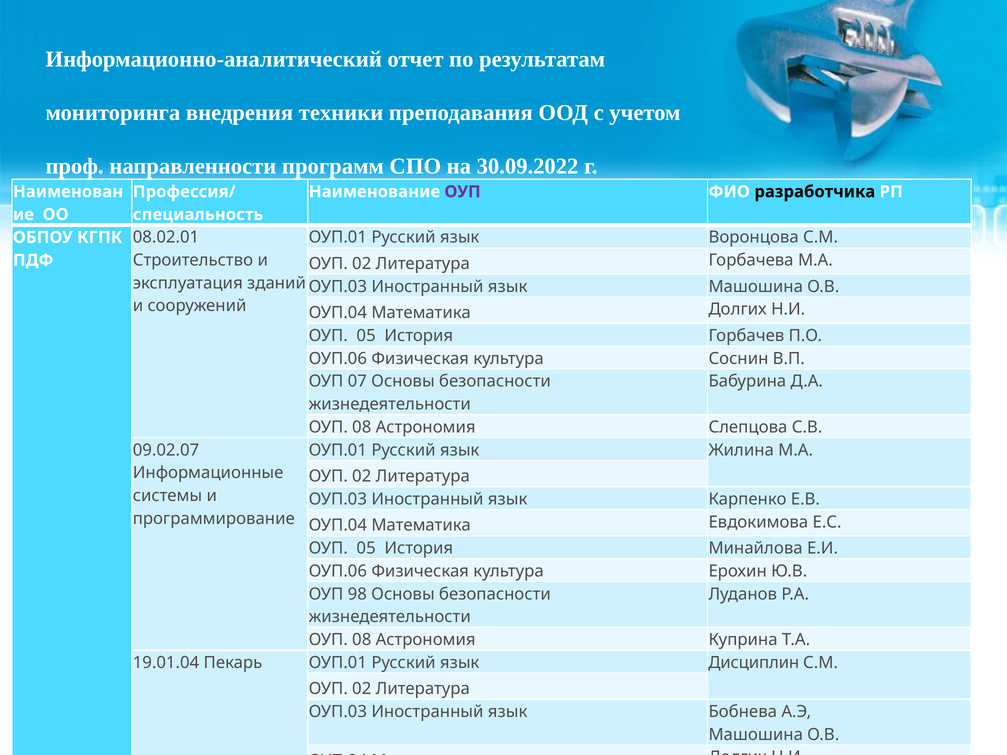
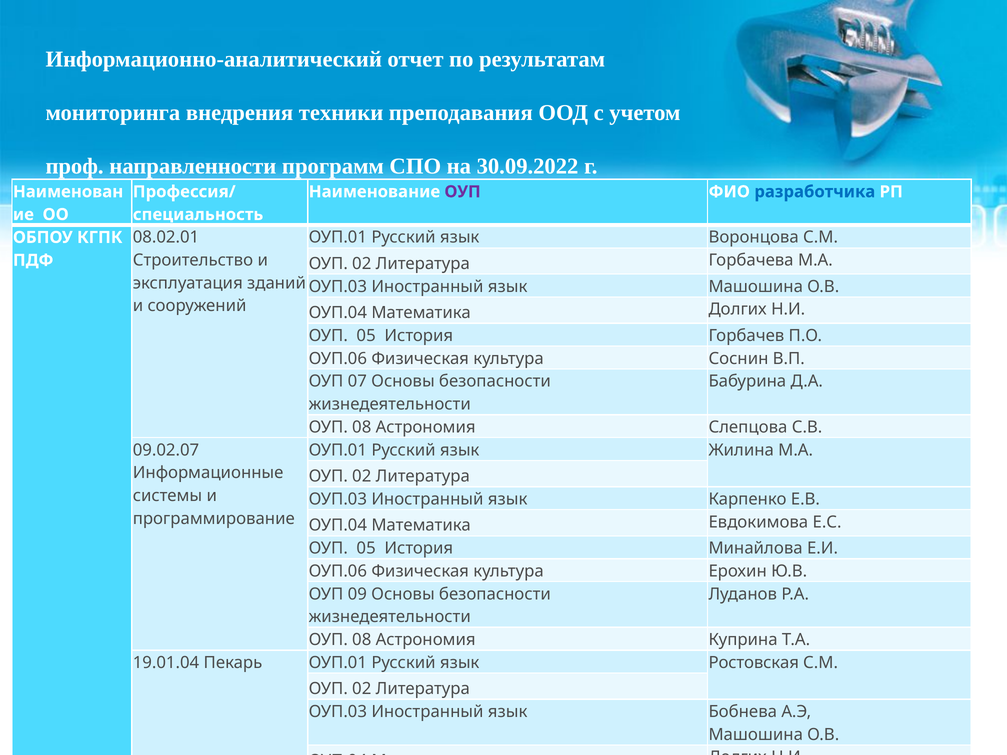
разработчика colour: black -> blue
98: 98 -> 09
Дисциплин: Дисциплин -> Ростовская
